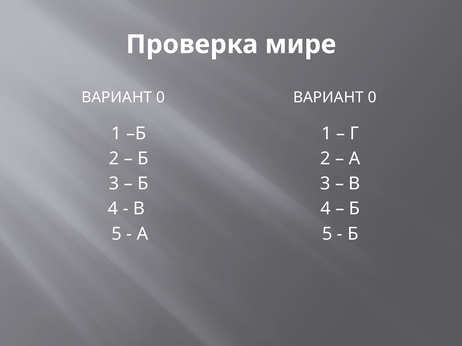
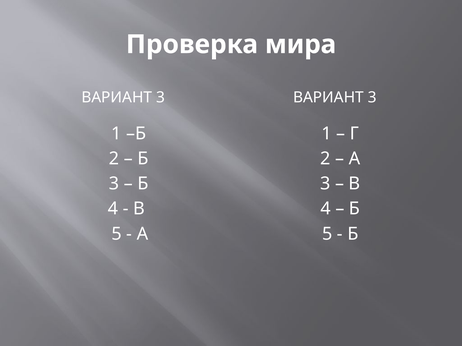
мире: мире -> мира
0 at (160, 98): 0 -> 3
0 at (372, 98): 0 -> 3
